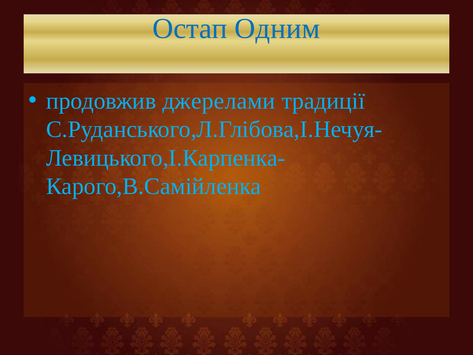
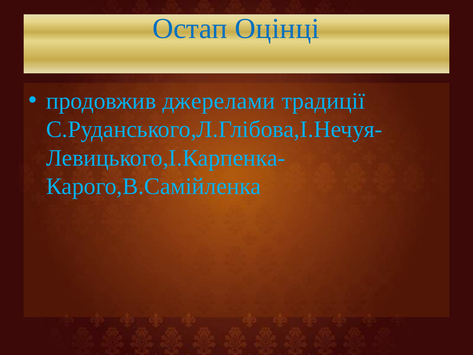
Одним: Одним -> Оцінці
